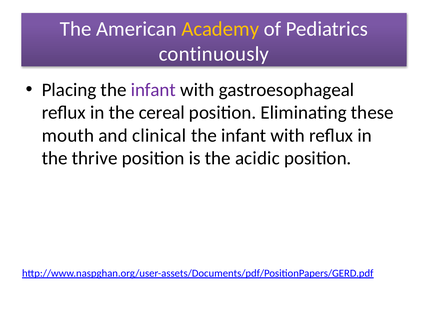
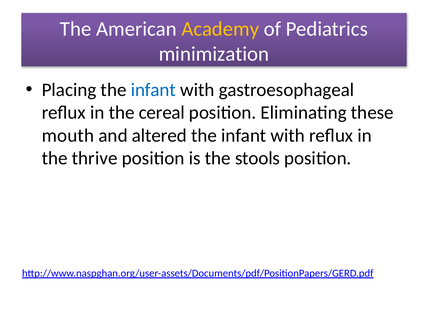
continuously: continuously -> minimization
infant at (153, 90) colour: purple -> blue
clinical: clinical -> altered
acidic: acidic -> stools
